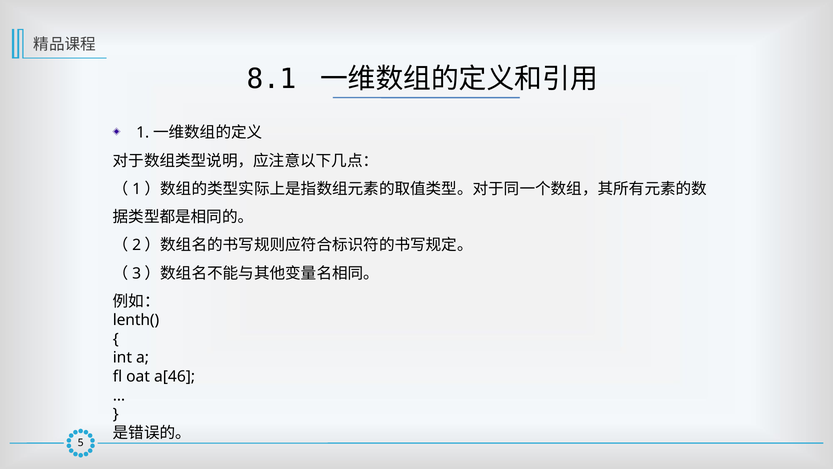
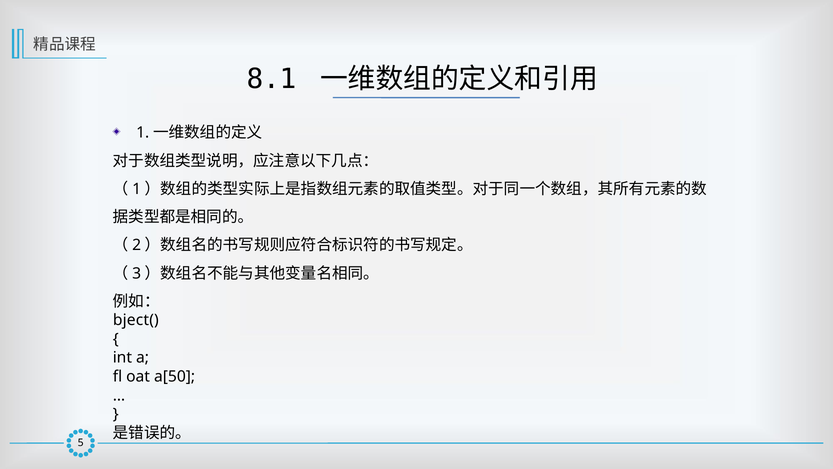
lenth(: lenth( -> bject(
a[46: a[46 -> a[50
